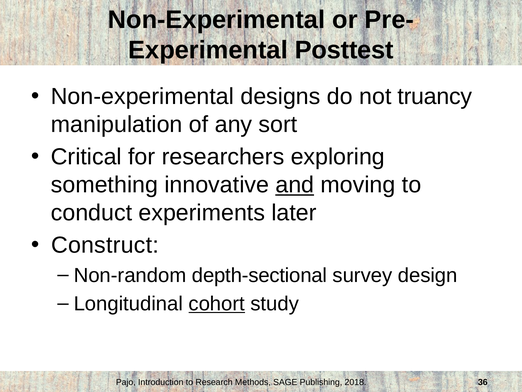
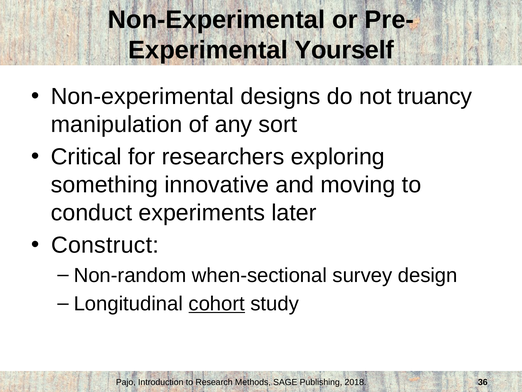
Posttest: Posttest -> Yourself
and underline: present -> none
depth-sectional: depth-sectional -> when-sectional
